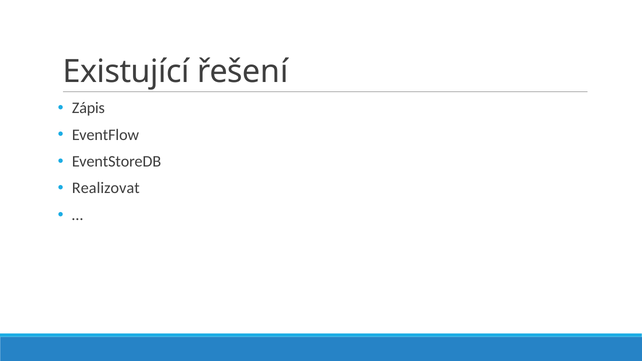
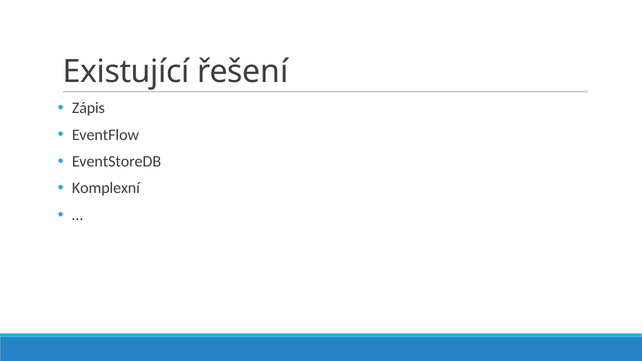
Realizovat: Realizovat -> Komplexní
